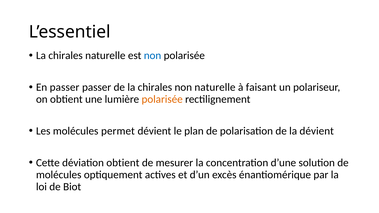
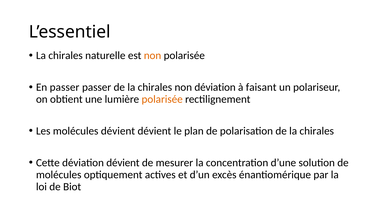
non at (153, 56) colour: blue -> orange
non naturelle: naturelle -> déviation
molécules permet: permet -> dévient
polarisation de la dévient: dévient -> chirales
déviation obtient: obtient -> dévient
